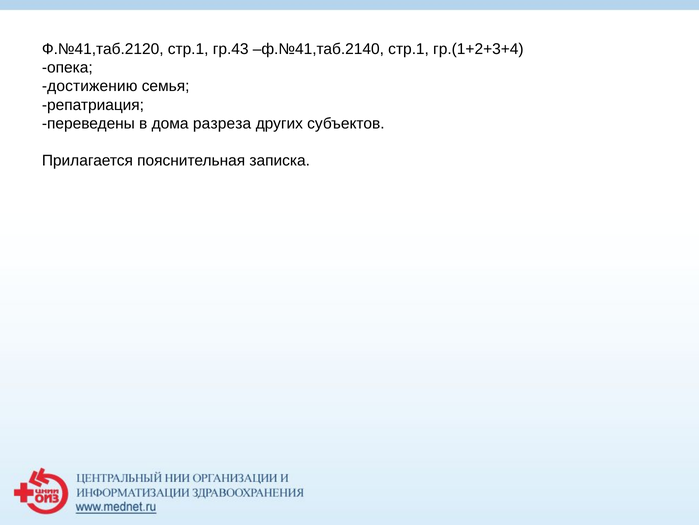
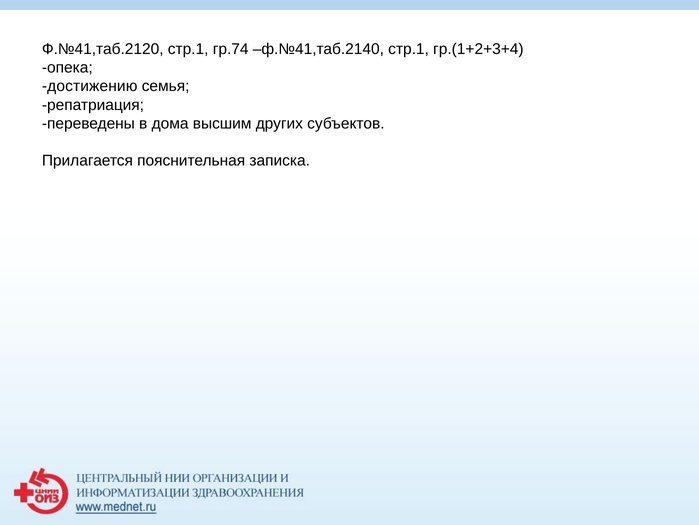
гр.43: гр.43 -> гр.74
разреза: разреза -> высшим
